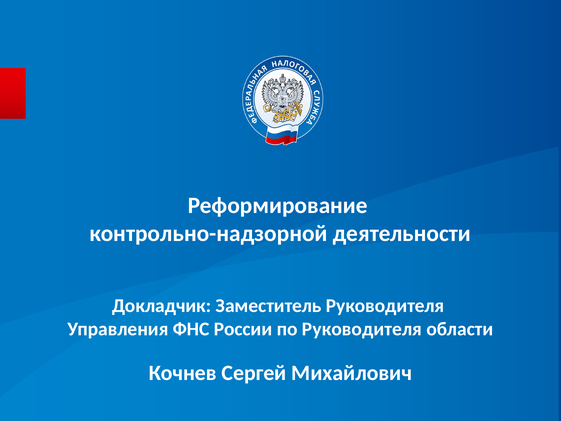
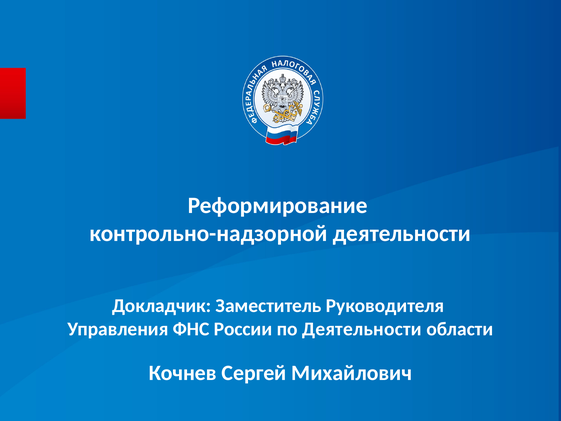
по Руководителя: Руководителя -> Деятельности
